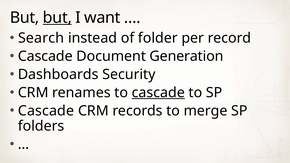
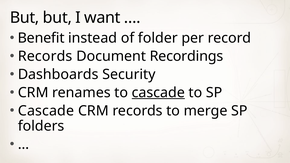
but at (57, 18) underline: present -> none
Search: Search -> Benefit
Cascade at (45, 56): Cascade -> Records
Generation: Generation -> Recordings
